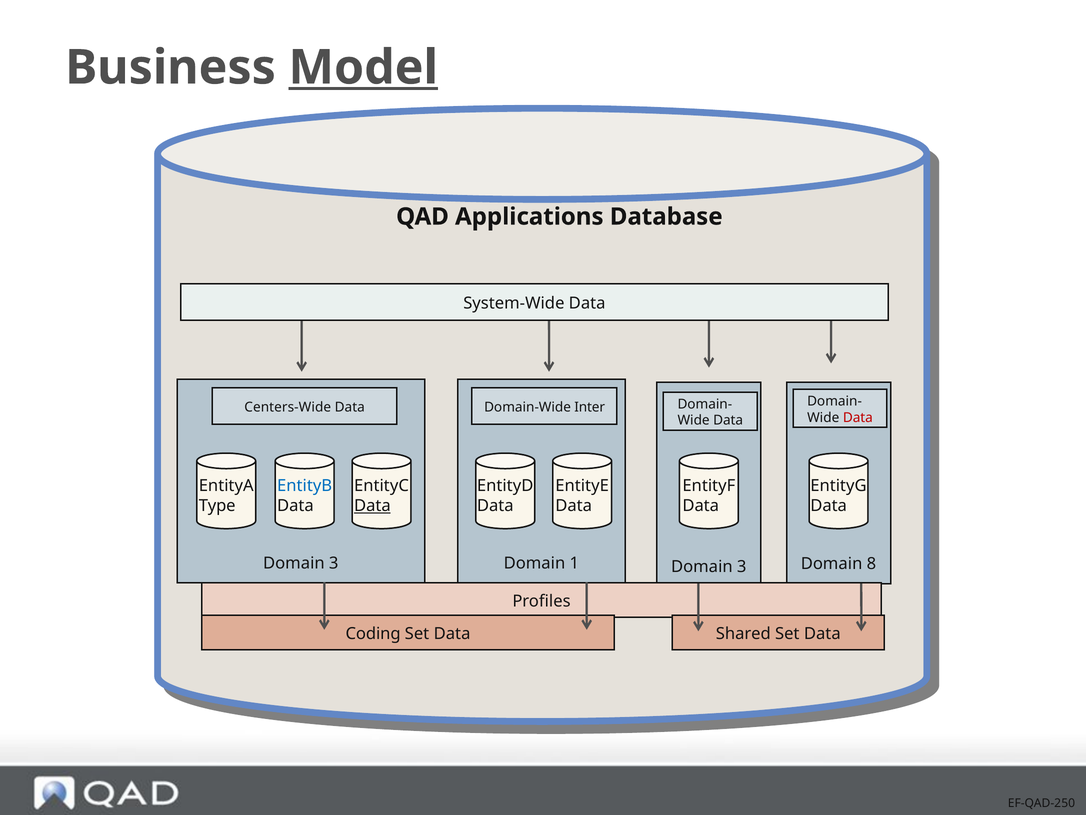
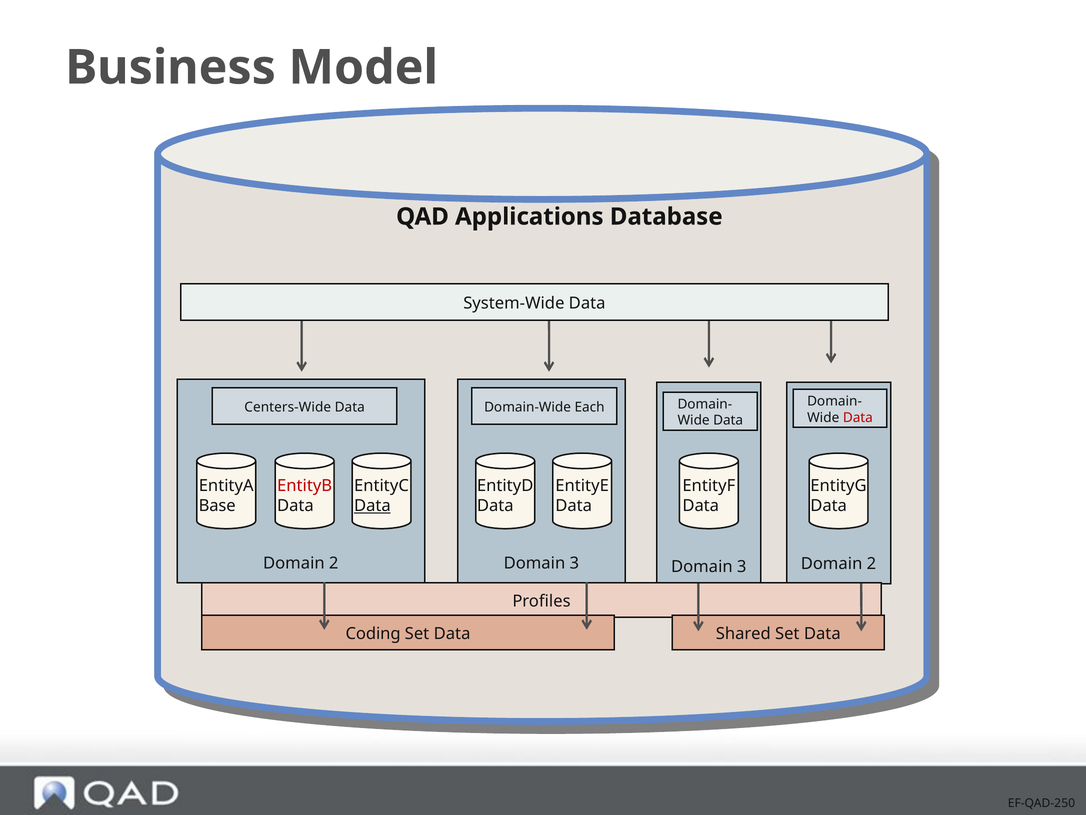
Model underline: present -> none
Inter: Inter -> Each
EntityB colour: blue -> red
Type: Type -> Base
3 at (334, 563): 3 -> 2
1 at (574, 563): 1 -> 3
3 Domain 8: 8 -> 2
